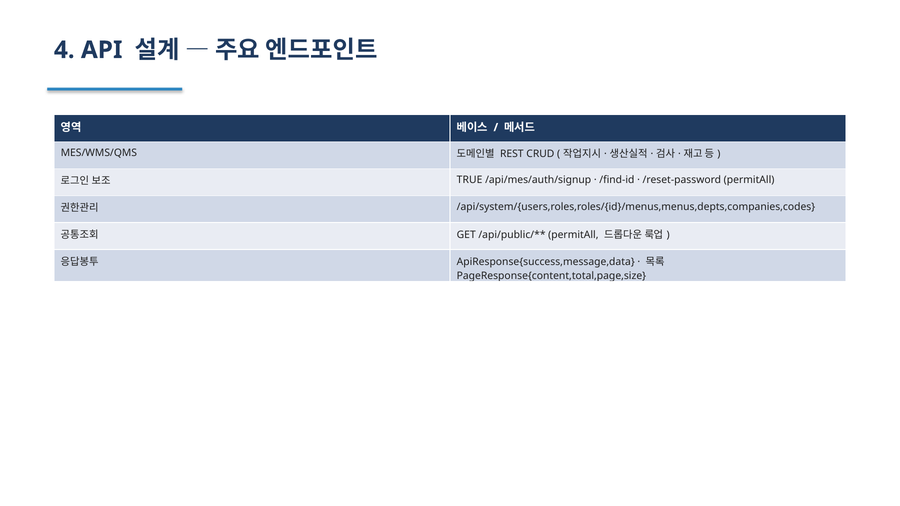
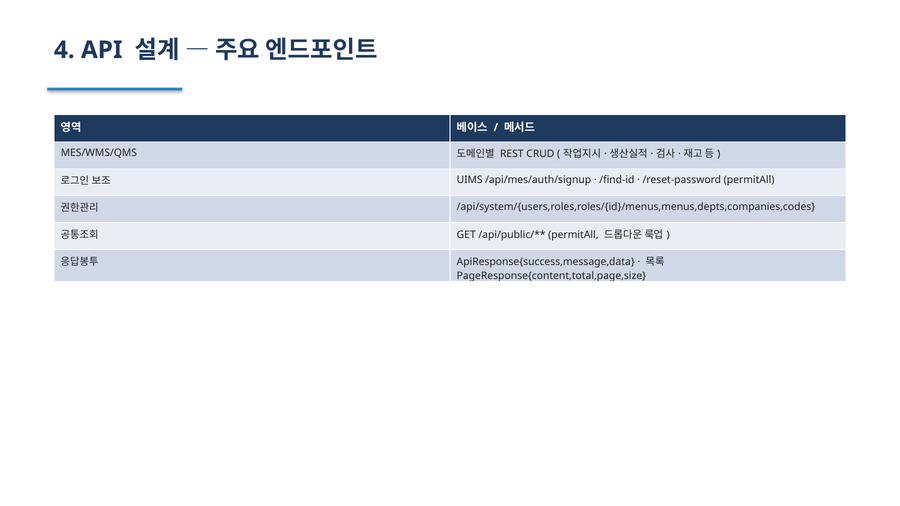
TRUE: TRUE -> UIMS
